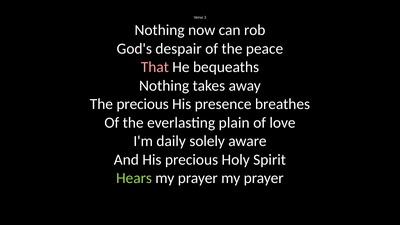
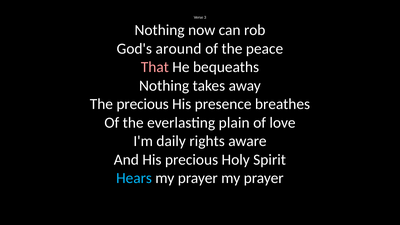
despair: despair -> around
solely: solely -> rights
Hears colour: light green -> light blue
